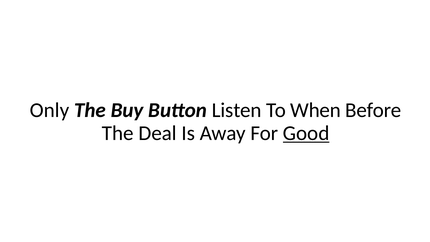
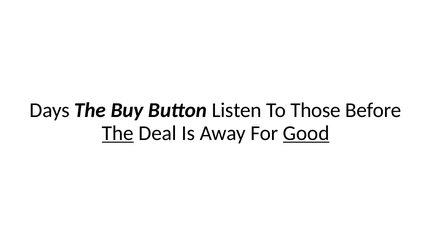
Only: Only -> Days
When: When -> Those
The at (118, 133) underline: none -> present
